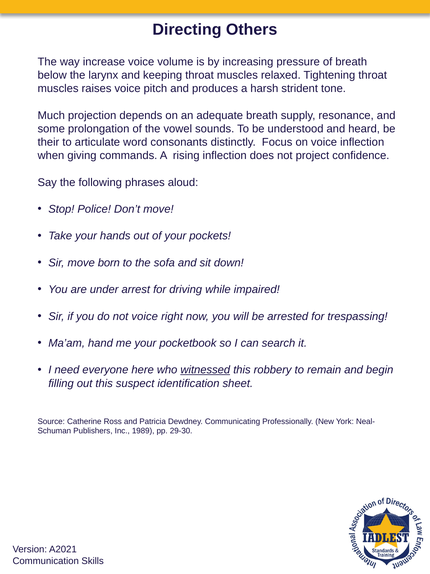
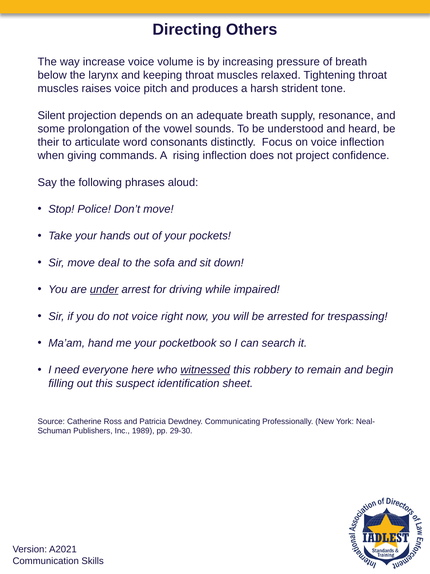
Much: Much -> Silent
born: born -> deal
under underline: none -> present
